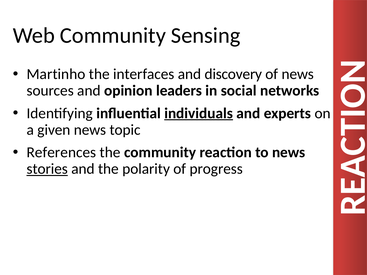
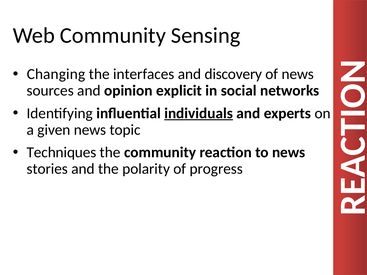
Martinho: Martinho -> Changing
leaders: leaders -> explicit
References: References -> Techniques
stories underline: present -> none
